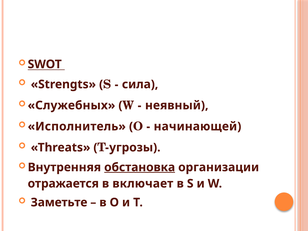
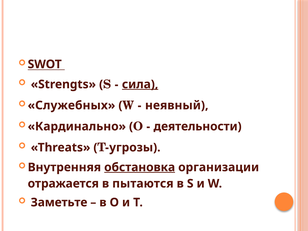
сила underline: none -> present
Исполнитель: Исполнитель -> Кардинально
начинающей: начинающей -> деятельности
включает: включает -> пытаются
